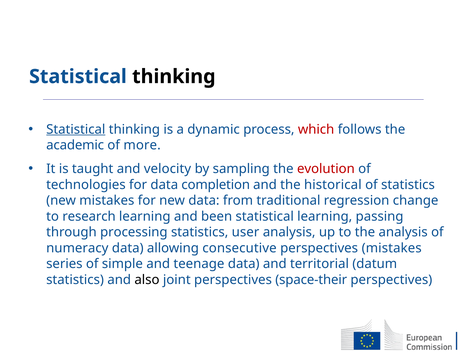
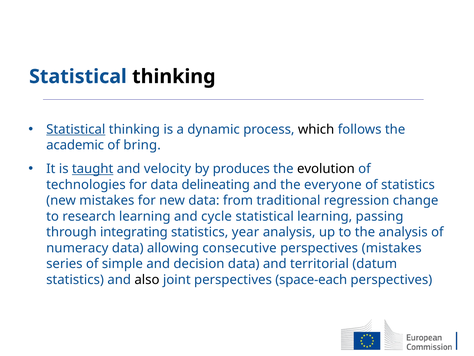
which colour: red -> black
more: more -> bring
taught underline: none -> present
sampling: sampling -> produces
evolution colour: red -> black
completion: completion -> delineating
historical: historical -> everyone
been: been -> cycle
processing: processing -> integrating
user: user -> year
teenage: teenage -> decision
space-their: space-their -> space-each
